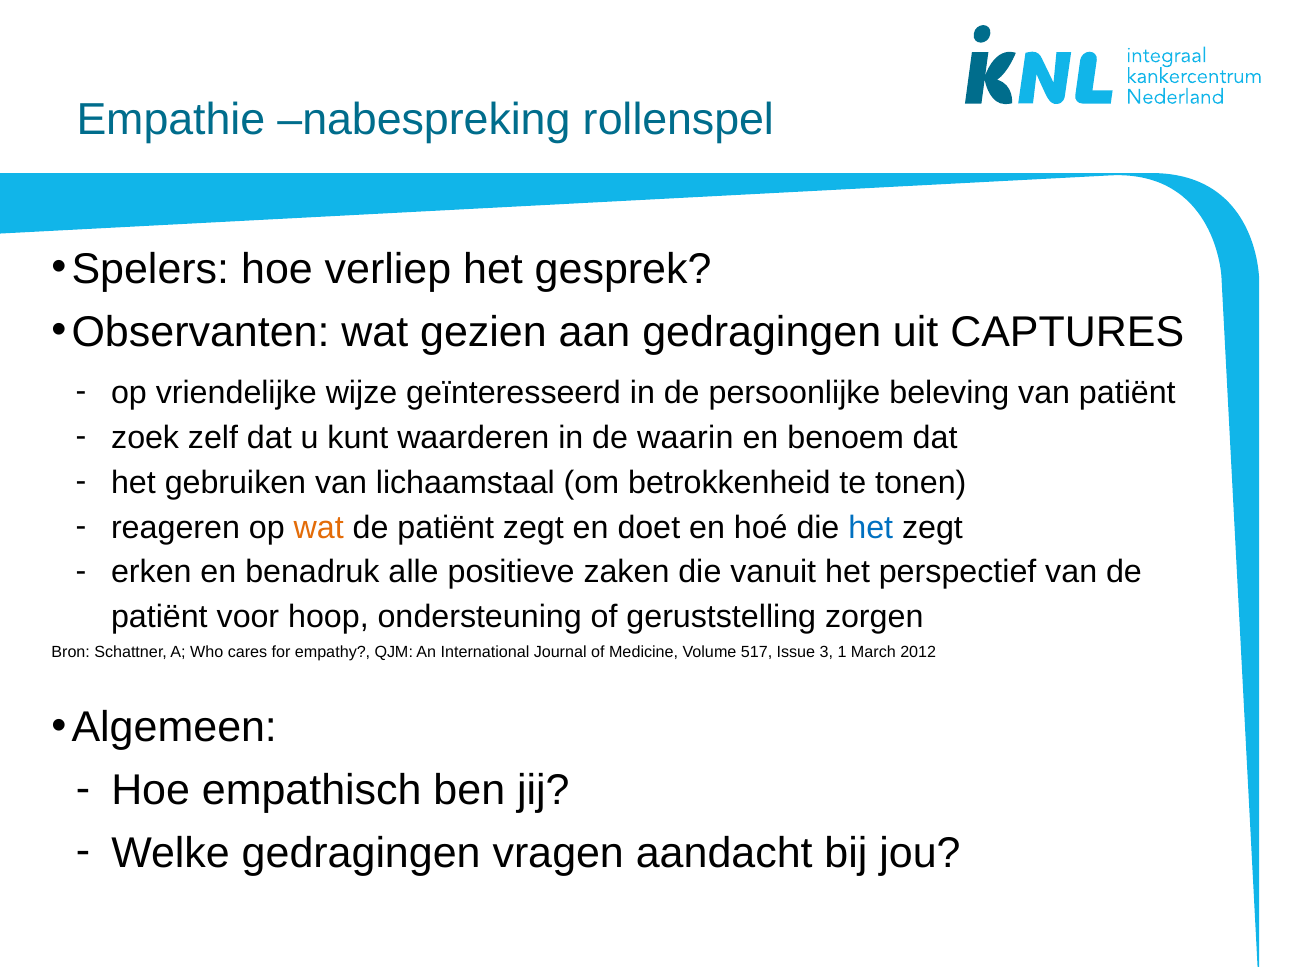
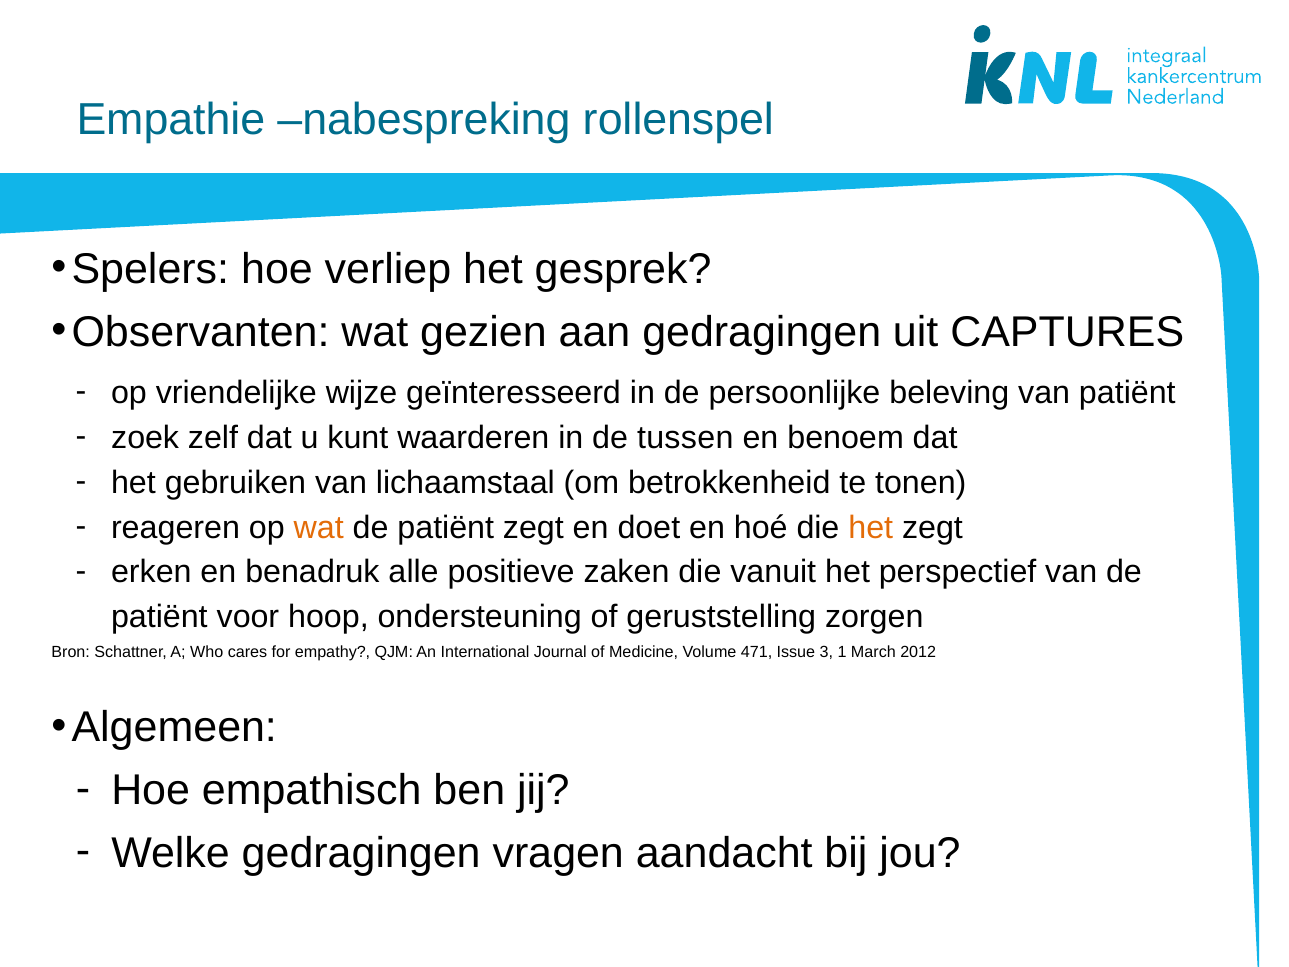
waarin: waarin -> tussen
het at (871, 527) colour: blue -> orange
517: 517 -> 471
